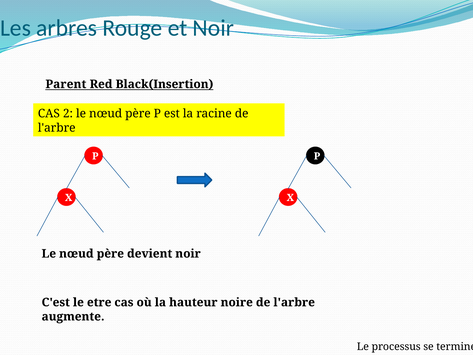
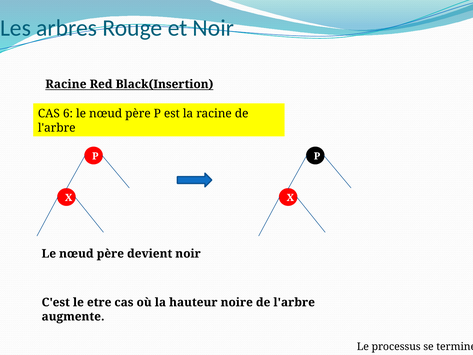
Parent at (66, 84): Parent -> Racine
2: 2 -> 6
